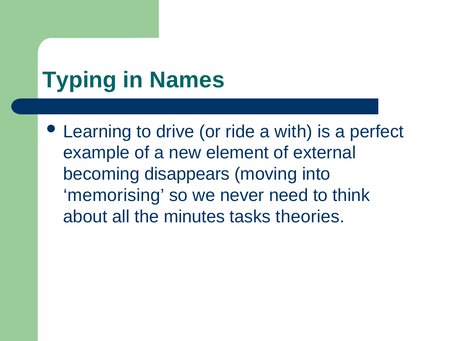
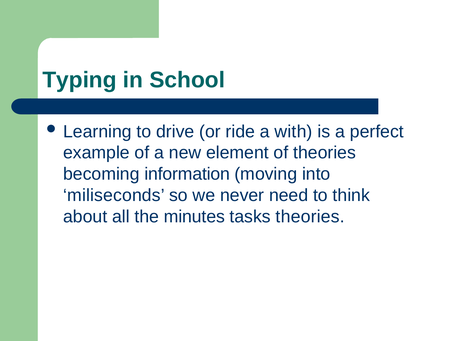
Names: Names -> School
of external: external -> theories
disappears: disappears -> information
memorising: memorising -> miliseconds
